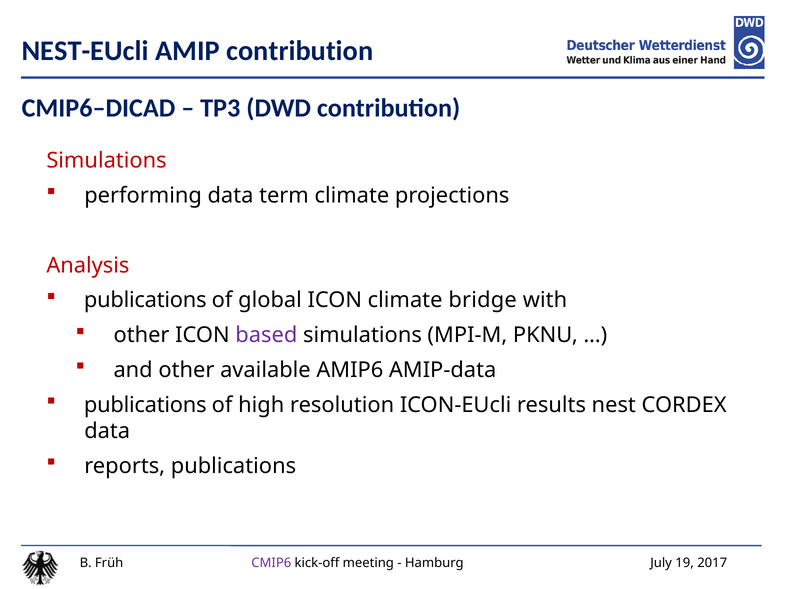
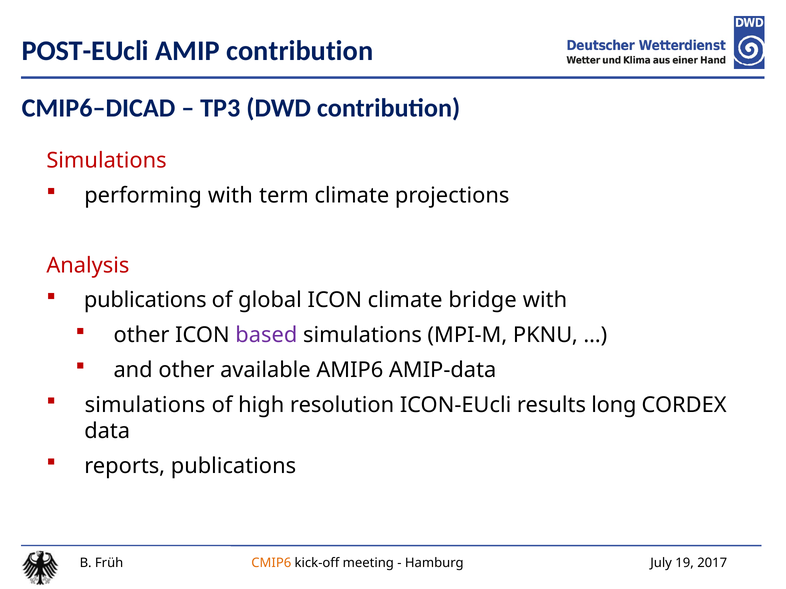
NEST-EUcli: NEST-EUcli -> POST-EUcli
performing data: data -> with
publications at (145, 405): publications -> simulations
nest: nest -> long
CMIP6 colour: purple -> orange
